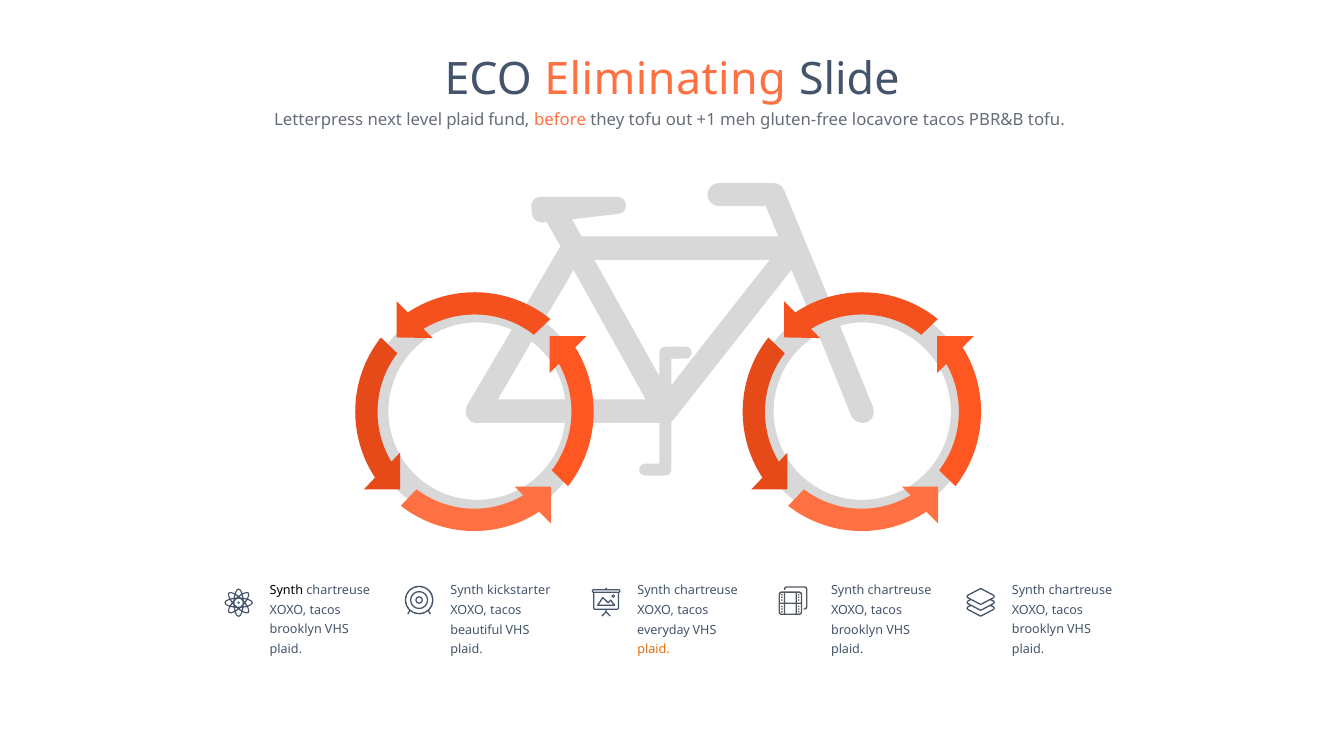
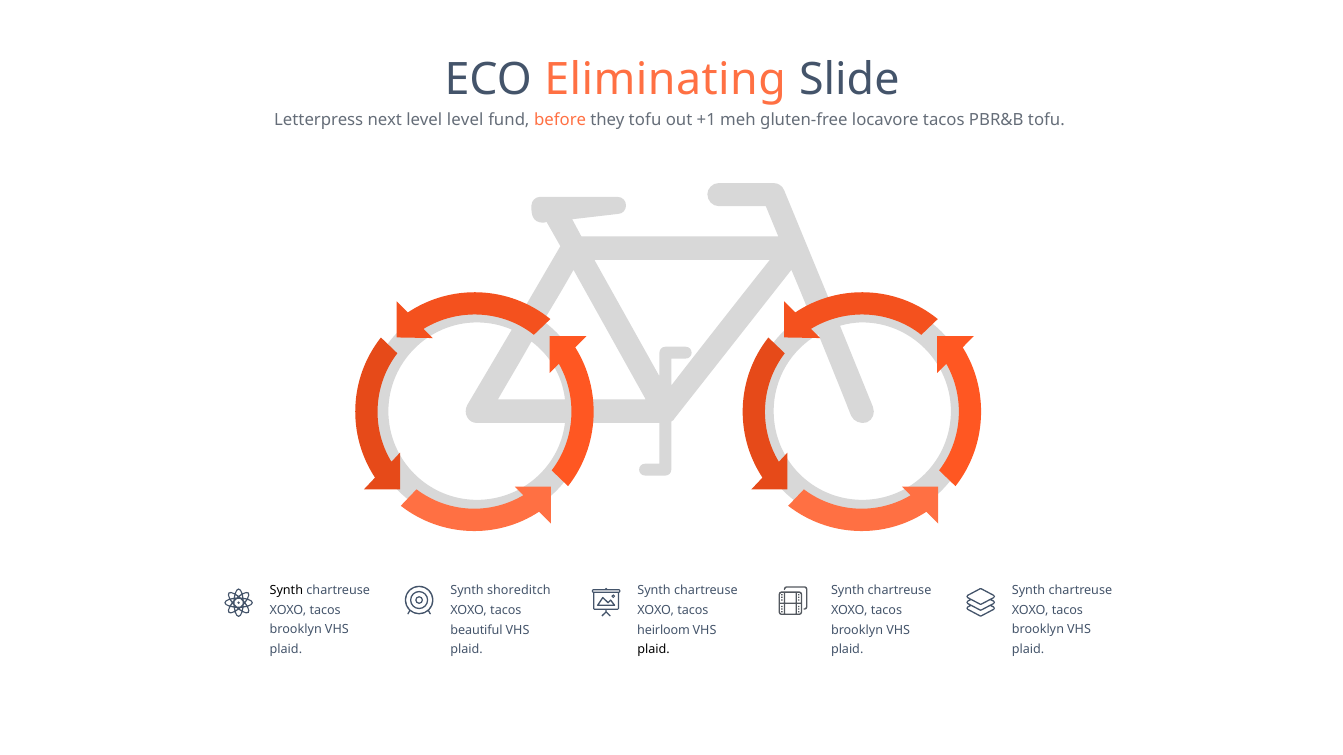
level plaid: plaid -> level
kickstarter: kickstarter -> shoreditch
everyday: everyday -> heirloom
plaid at (654, 650) colour: orange -> black
